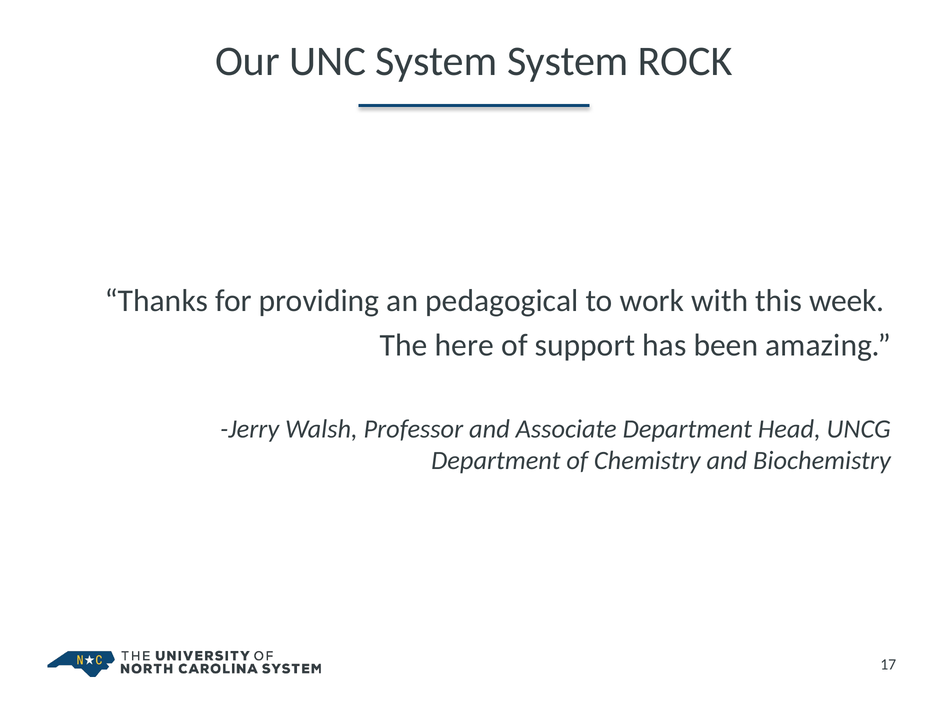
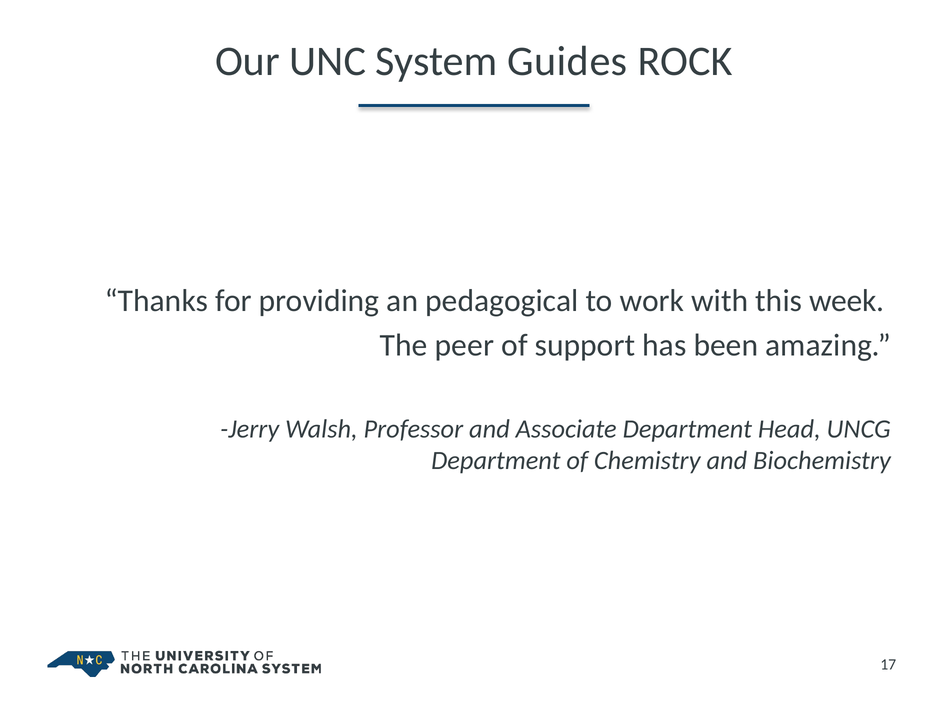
System System: System -> Guides
here: here -> peer
